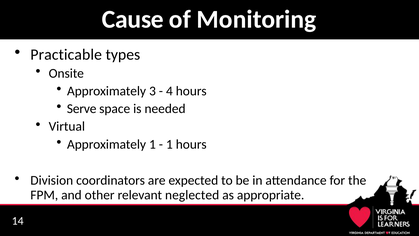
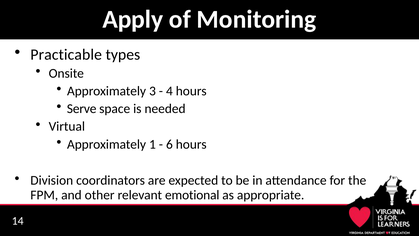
Cause: Cause -> Apply
1 at (169, 144): 1 -> 6
neglected: neglected -> emotional
